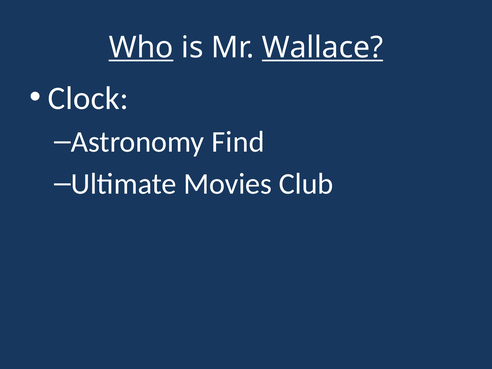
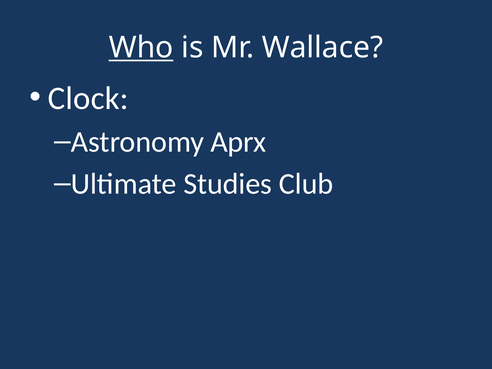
Wallace underline: present -> none
Find: Find -> Aprx
Movies: Movies -> Studies
